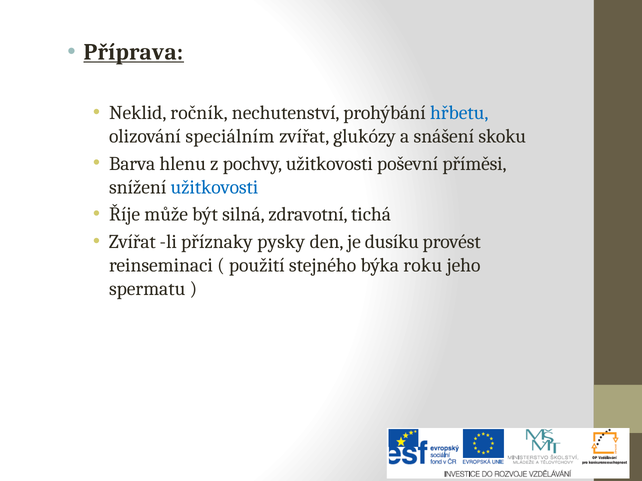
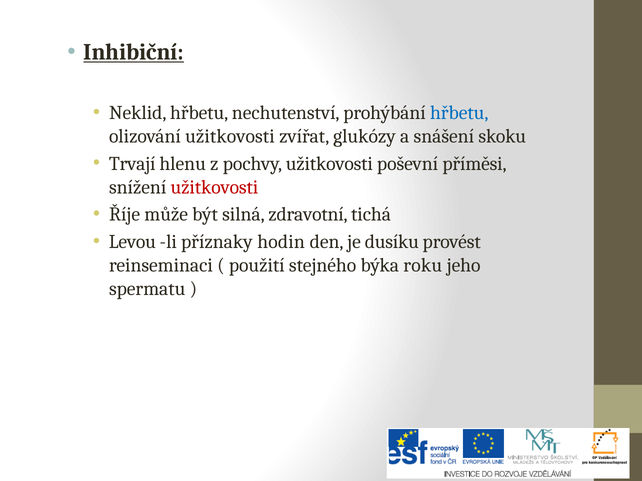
Příprava: Příprava -> Inhibiční
Neklid ročník: ročník -> hřbetu
olizování speciálním: speciálním -> užitkovosti
Barva: Barva -> Trvají
užitkovosti at (214, 187) colour: blue -> red
Zvířat at (132, 242): Zvířat -> Levou
pysky: pysky -> hodin
